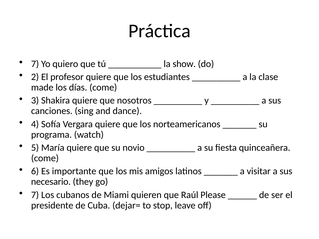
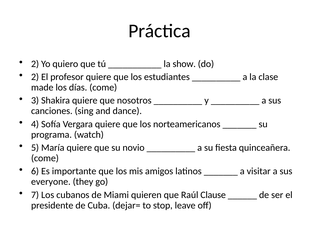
7 at (35, 64): 7 -> 2
necesario: necesario -> everyone
Please: Please -> Clause
